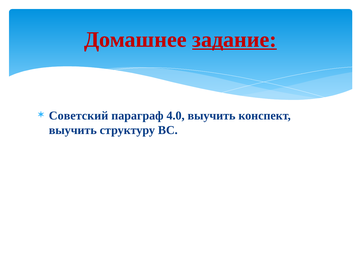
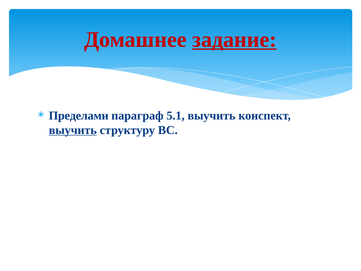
Советский: Советский -> Пределами
4.0: 4.0 -> 5.1
выучить at (73, 130) underline: none -> present
